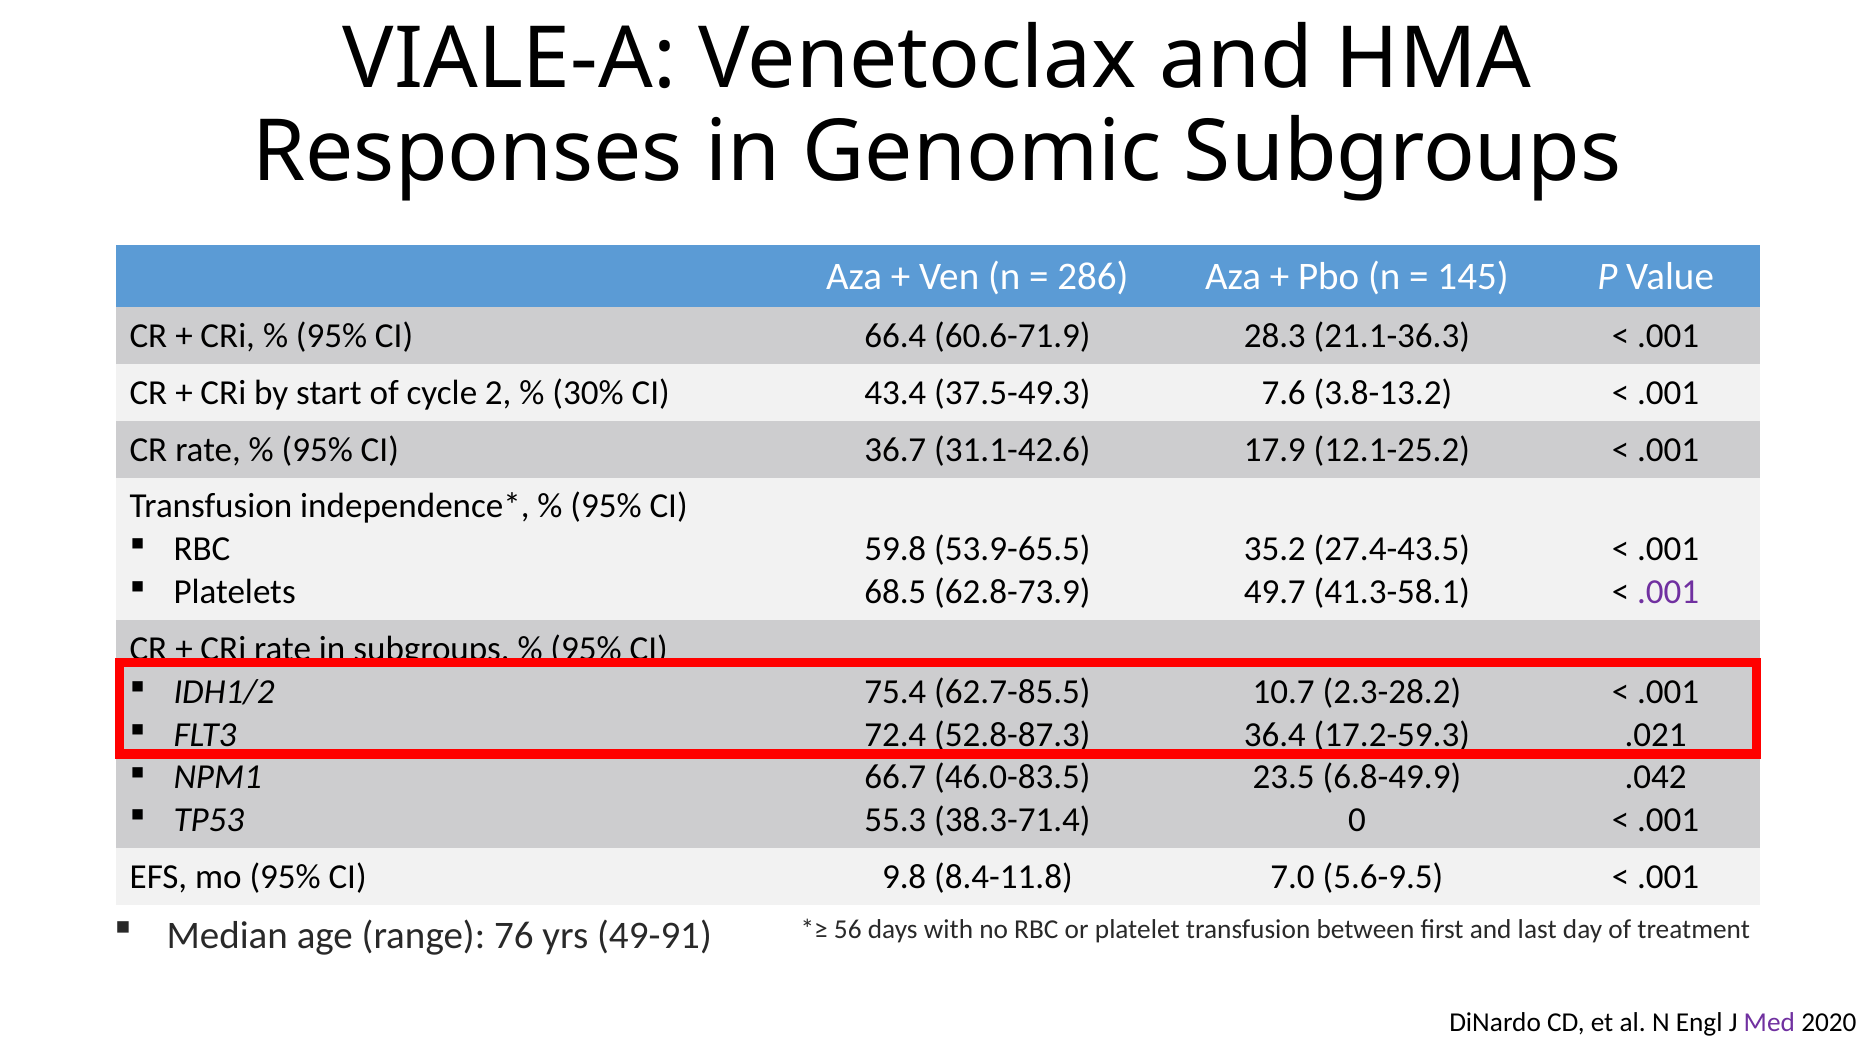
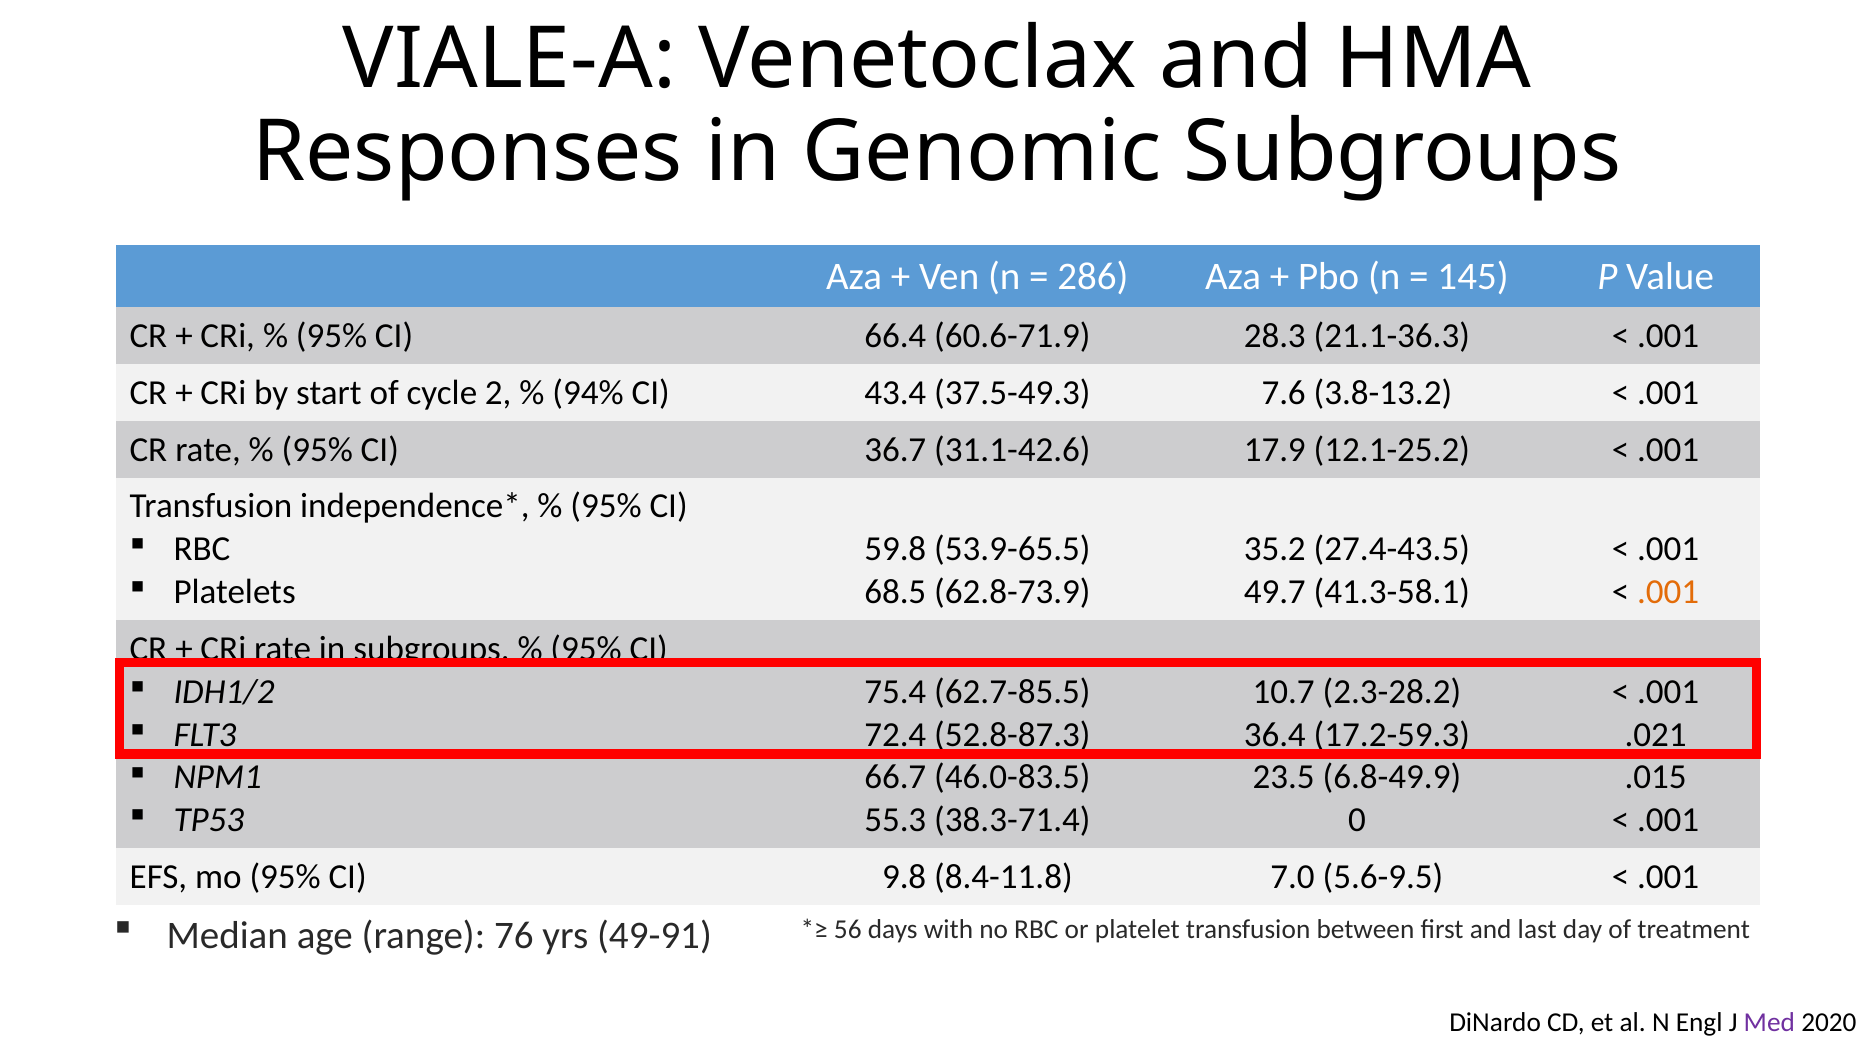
30%: 30% -> 94%
.001 at (1668, 592) colour: purple -> orange
.042: .042 -> .015
